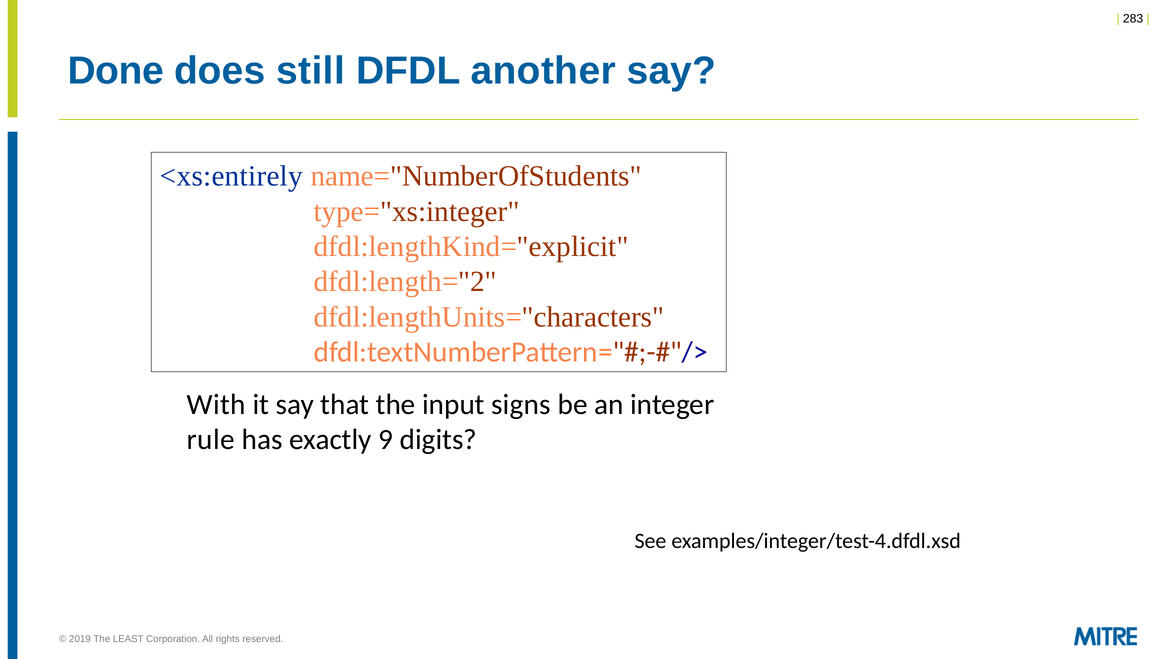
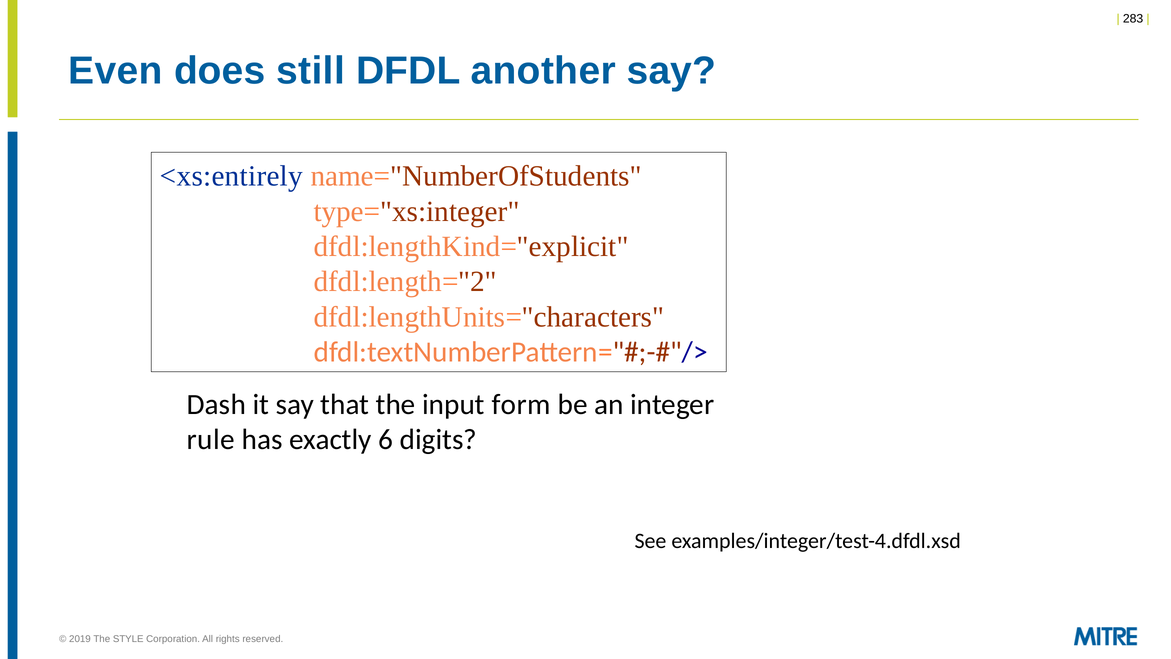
Done: Done -> Even
With: With -> Dash
signs: signs -> form
9: 9 -> 6
LEAST: LEAST -> STYLE
